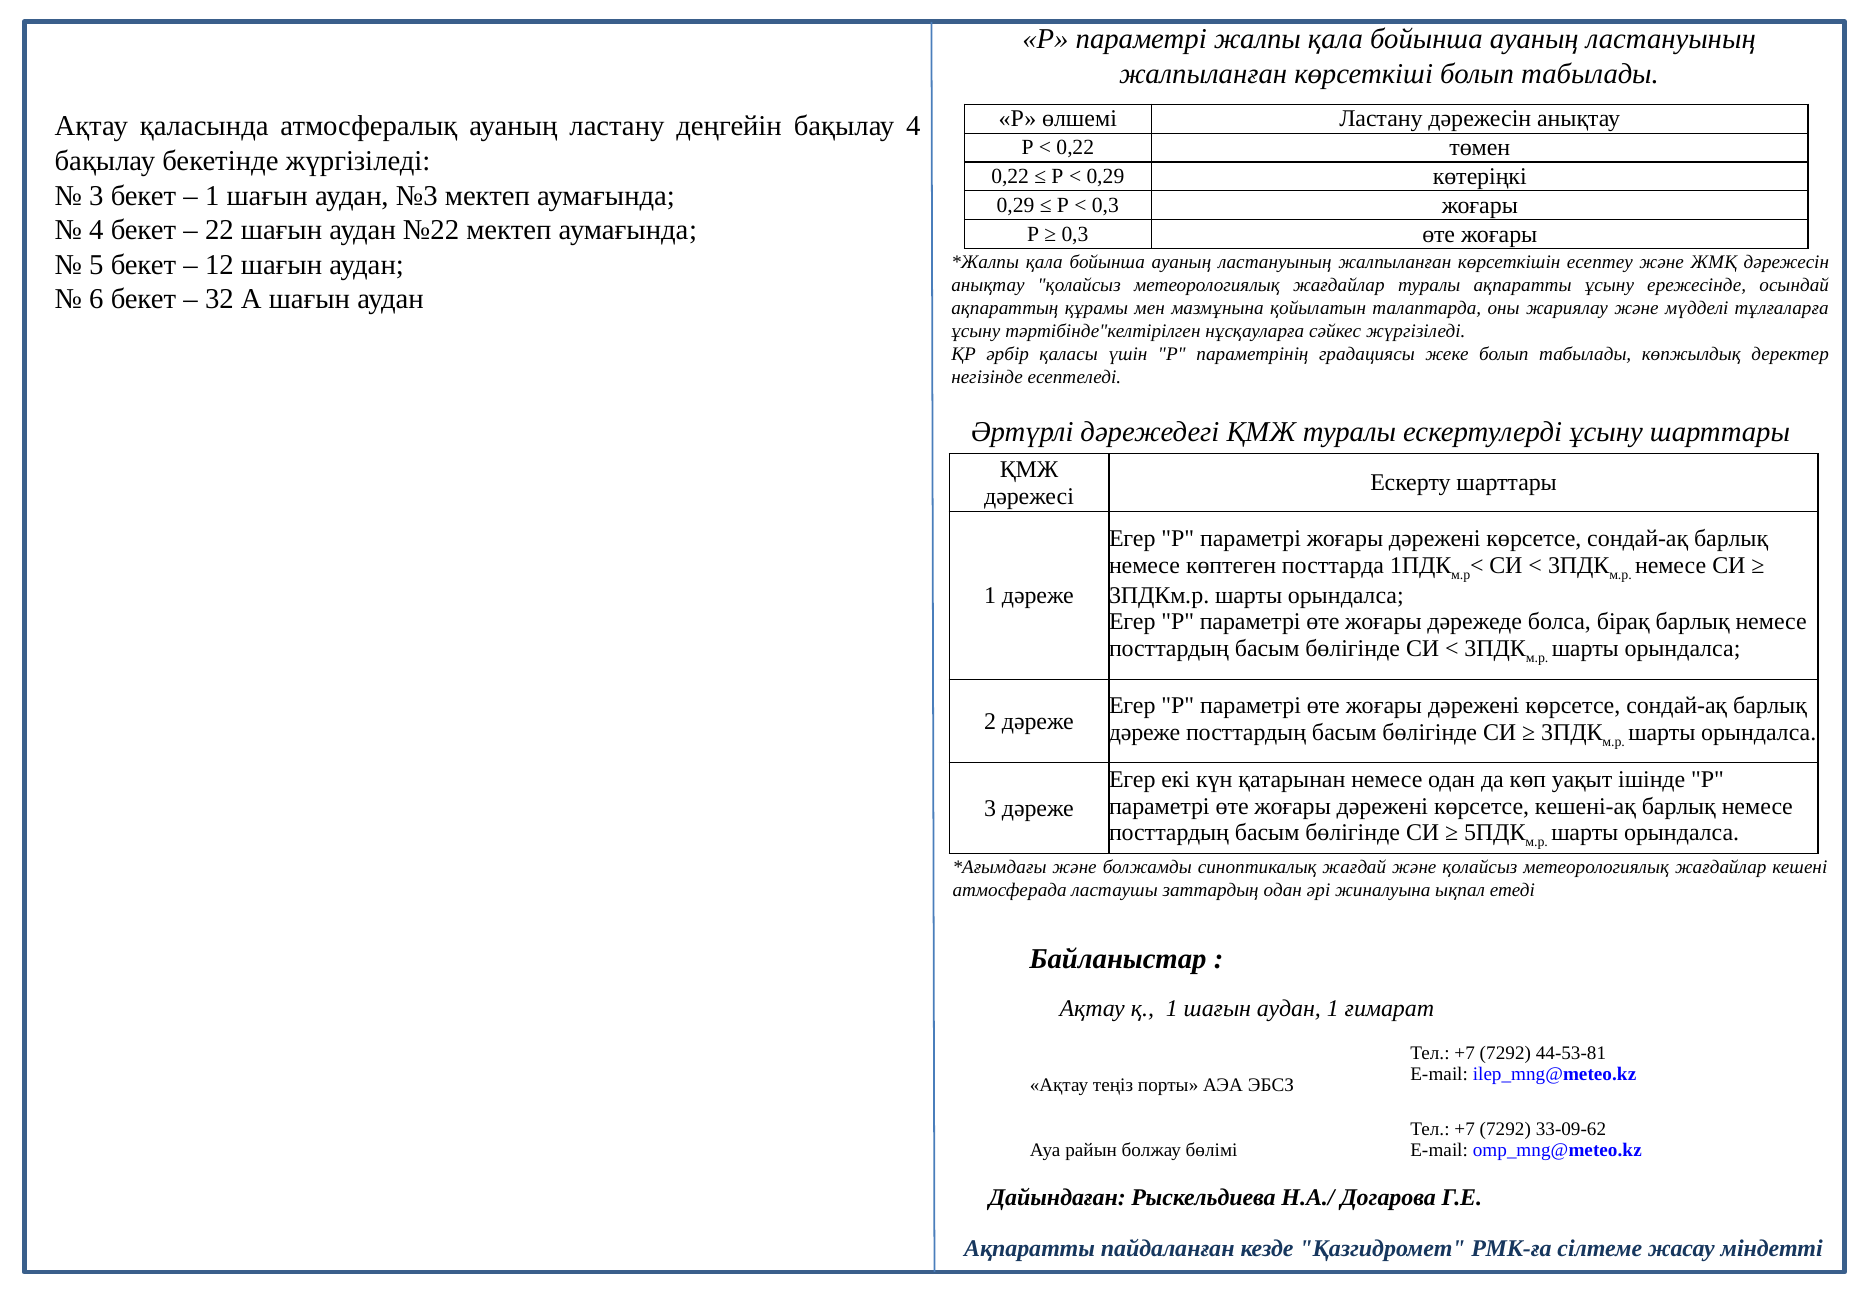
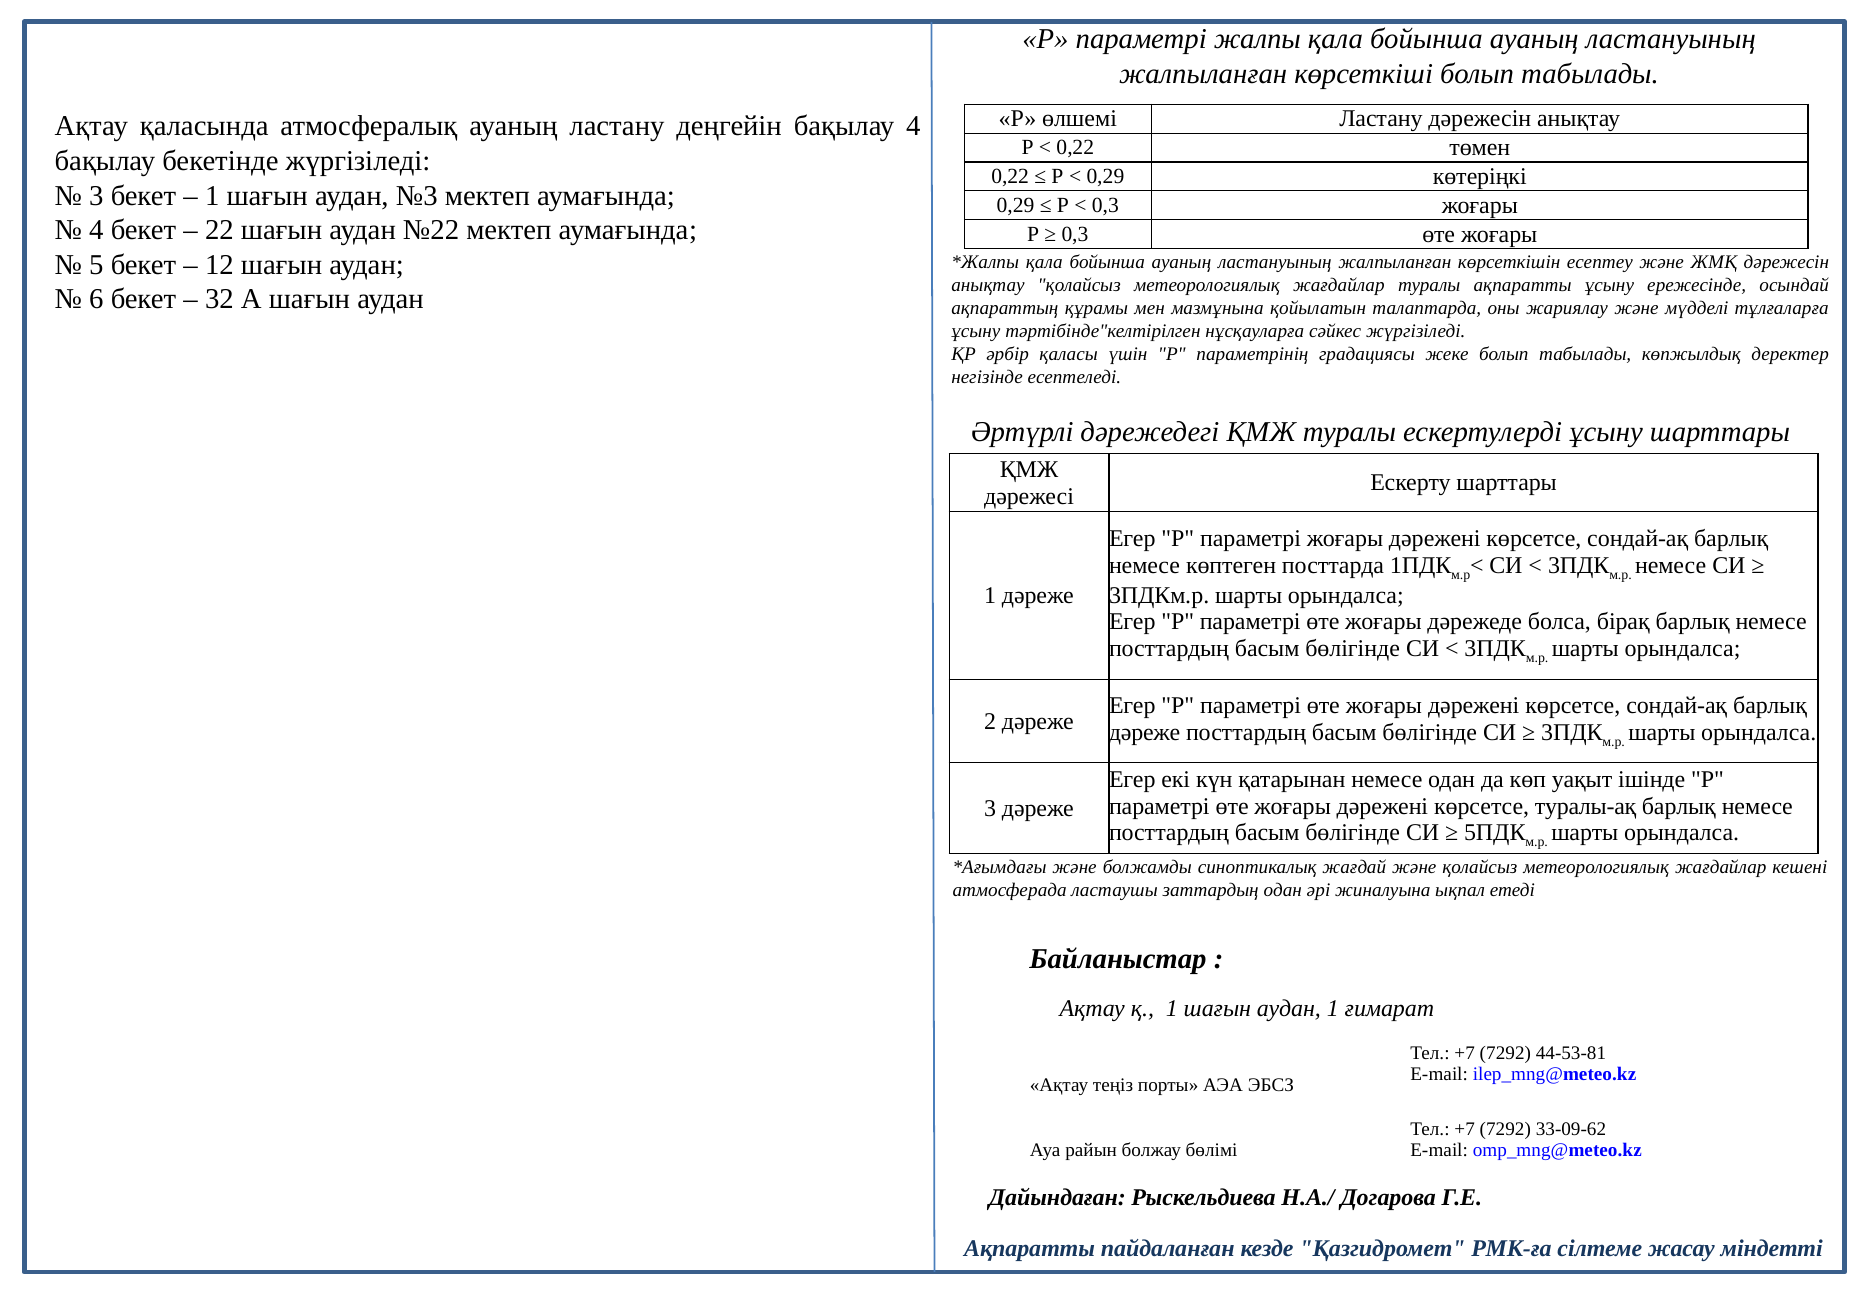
кешені-ақ: кешені-ақ -> туралы-ақ
